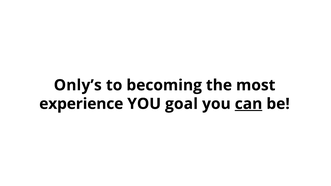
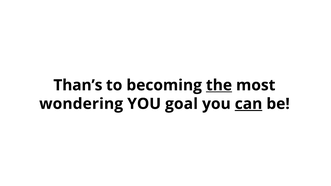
Only’s: Only’s -> Than’s
the underline: none -> present
experience: experience -> wondering
